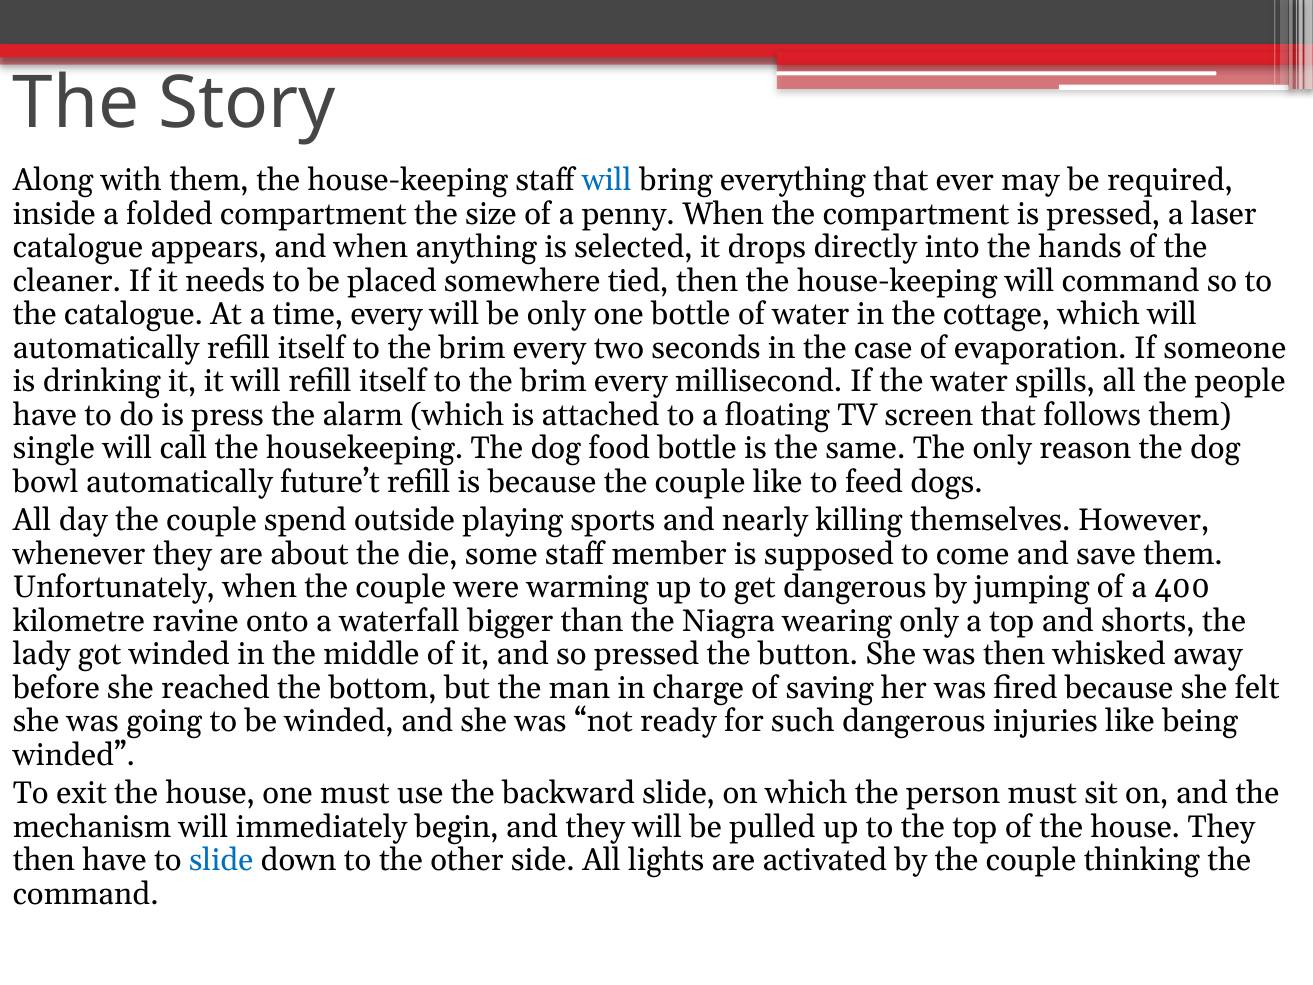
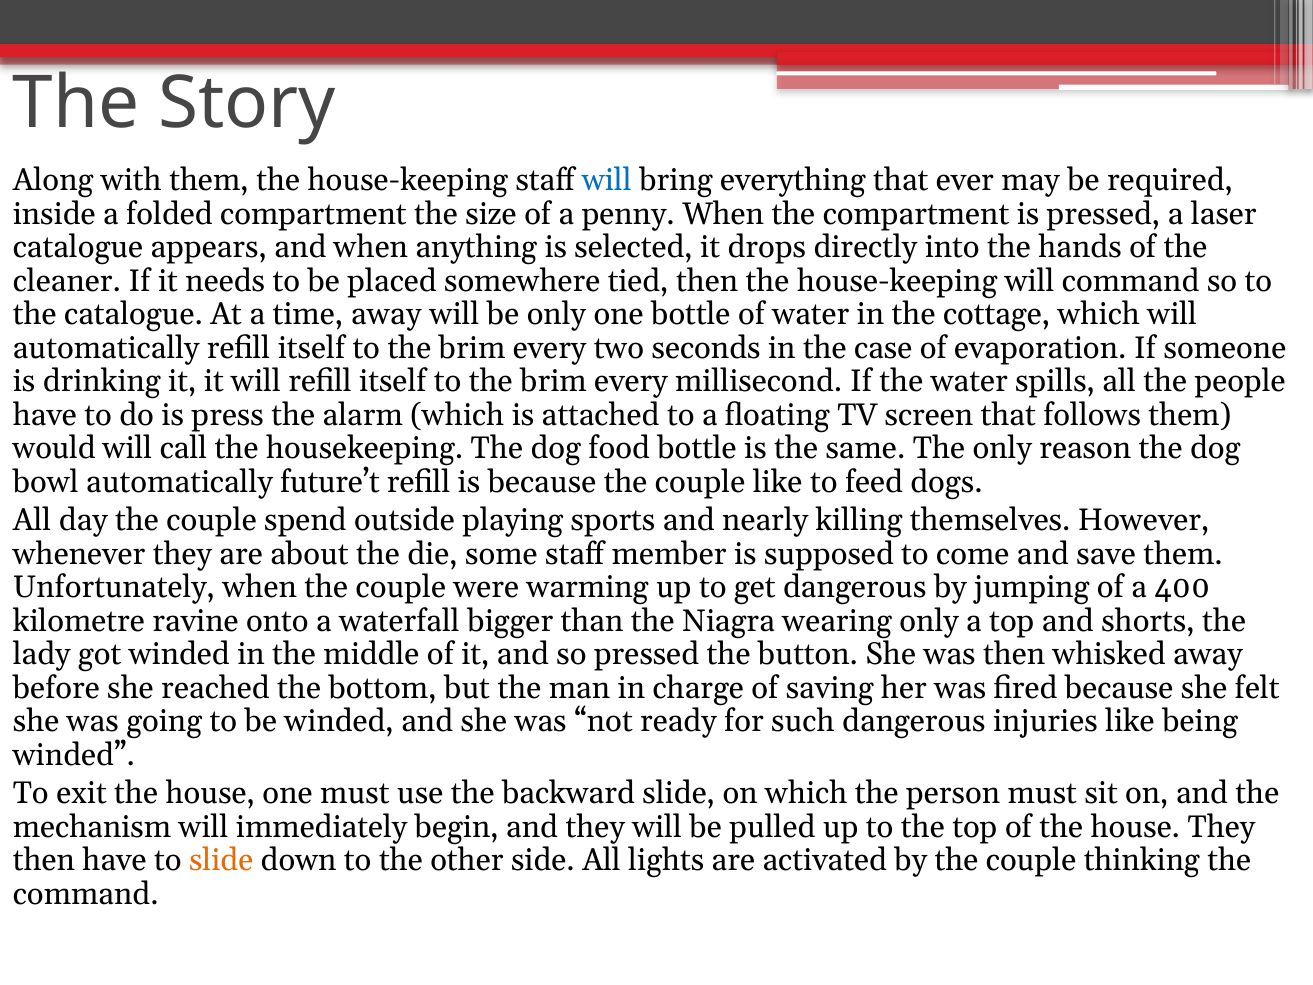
time every: every -> away
single: single -> would
slide at (221, 860) colour: blue -> orange
